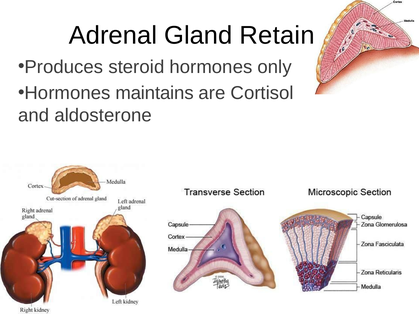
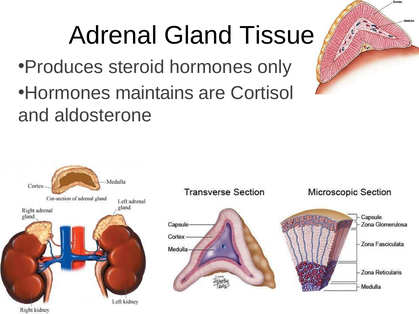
Retain: Retain -> Tissue
